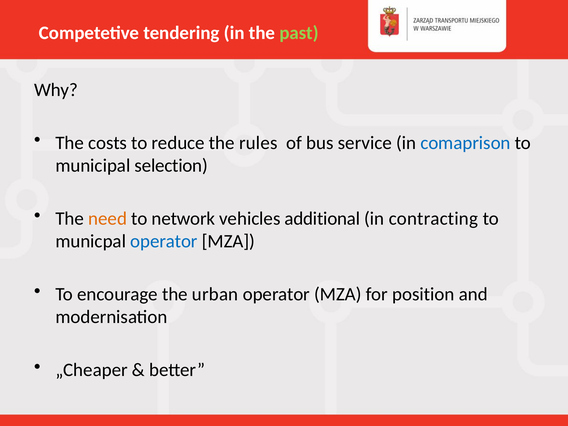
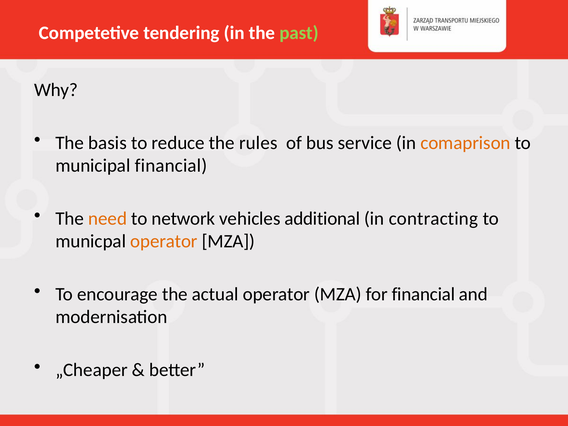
costs: costs -> basis
comaprison colour: blue -> orange
municipal selection: selection -> financial
operator at (164, 241) colour: blue -> orange
urban: urban -> actual
for position: position -> financial
